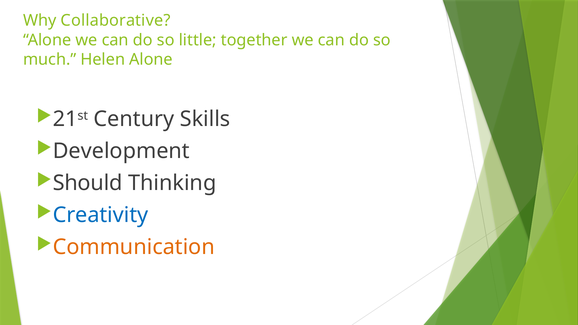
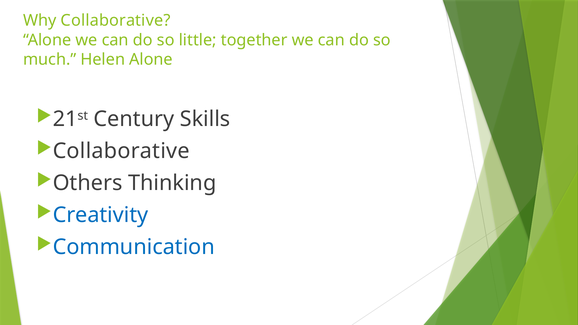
Development at (121, 151): Development -> Collaborative
Should: Should -> Others
Communication colour: orange -> blue
